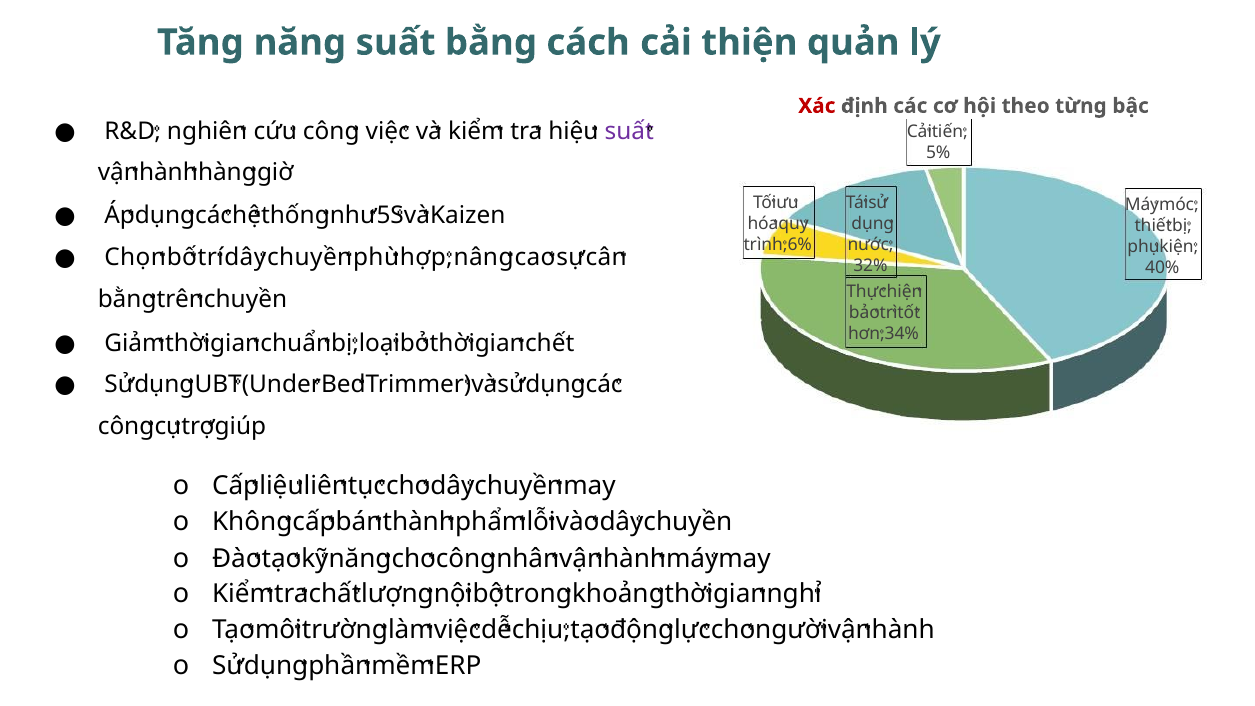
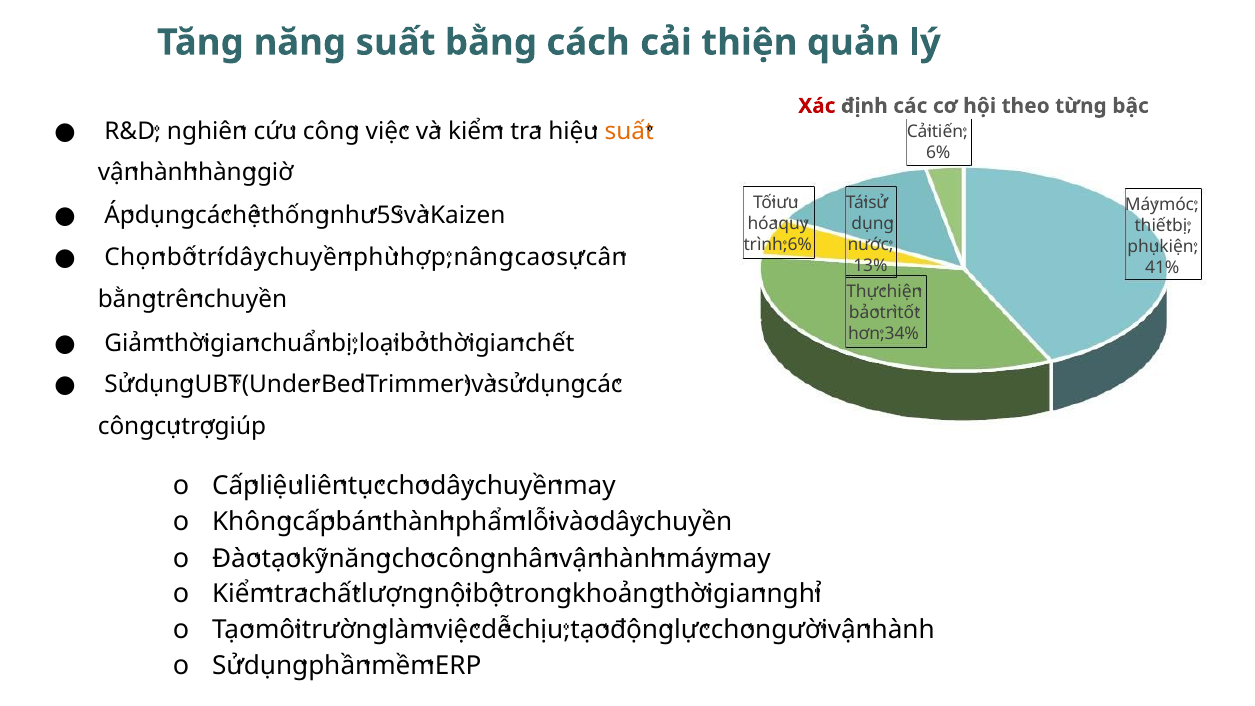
suất at (629, 131) colour: purple -> orange
5% at (938, 152): 5% -> 6%
32%: 32% -> 13%
40%: 40% -> 41%
